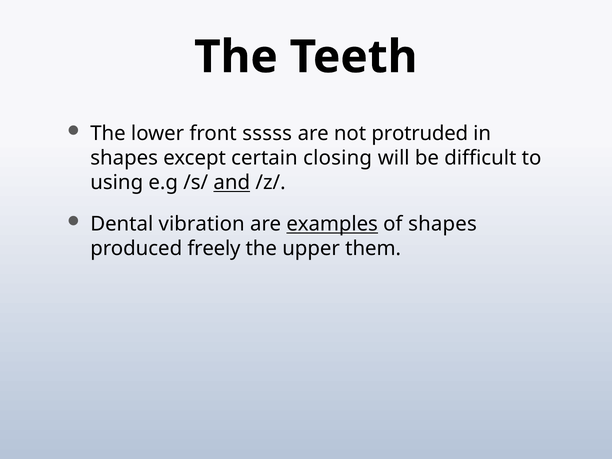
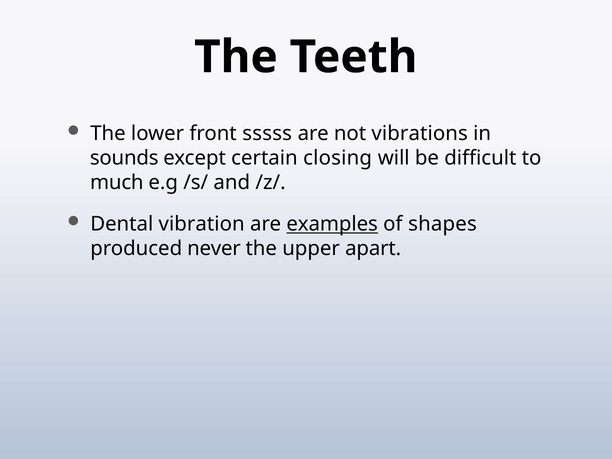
protruded: protruded -> vibrations
shapes at (124, 158): shapes -> sounds
using: using -> much
and underline: present -> none
freely: freely -> never
them: them -> apart
